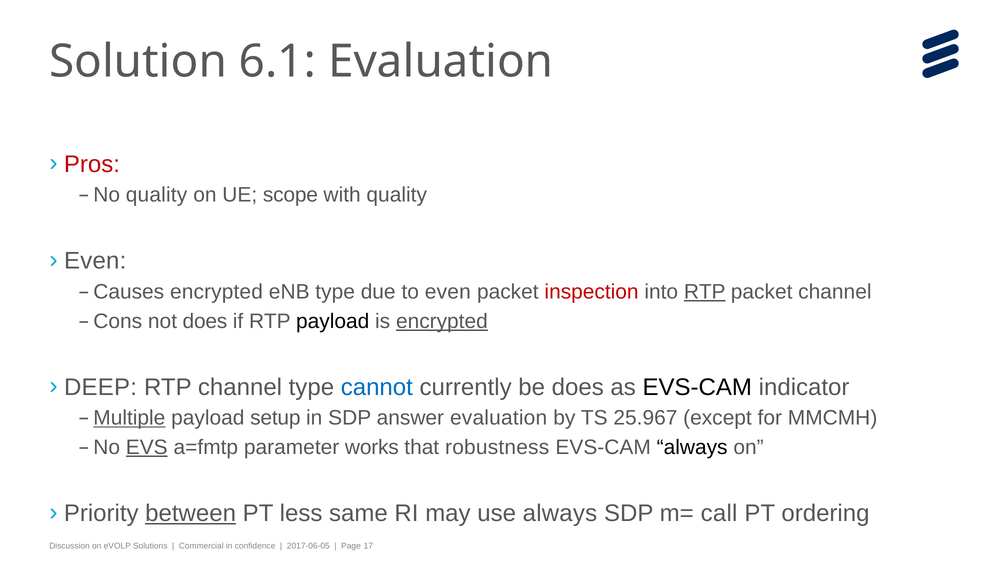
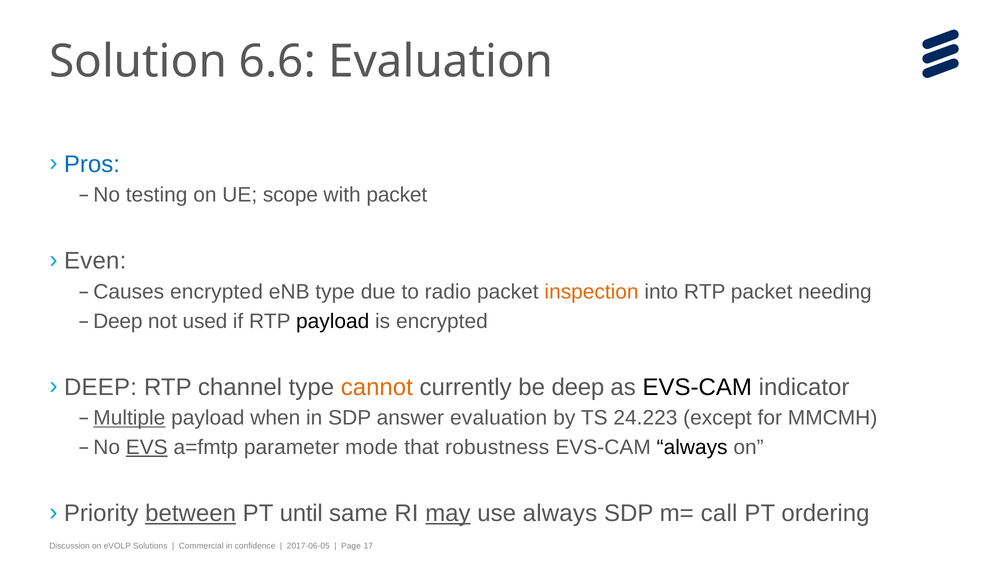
6.1: 6.1 -> 6.6
Pros colour: red -> blue
No quality: quality -> testing
with quality: quality -> packet
to even: even -> radio
inspection colour: red -> orange
RTP at (705, 292) underline: present -> none
packet channel: channel -> needing
Cons at (118, 321): Cons -> Deep
not does: does -> used
encrypted at (442, 321) underline: present -> none
cannot colour: blue -> orange
be does: does -> deep
setup: setup -> when
25.967: 25.967 -> 24.223
works: works -> mode
less: less -> until
may underline: none -> present
